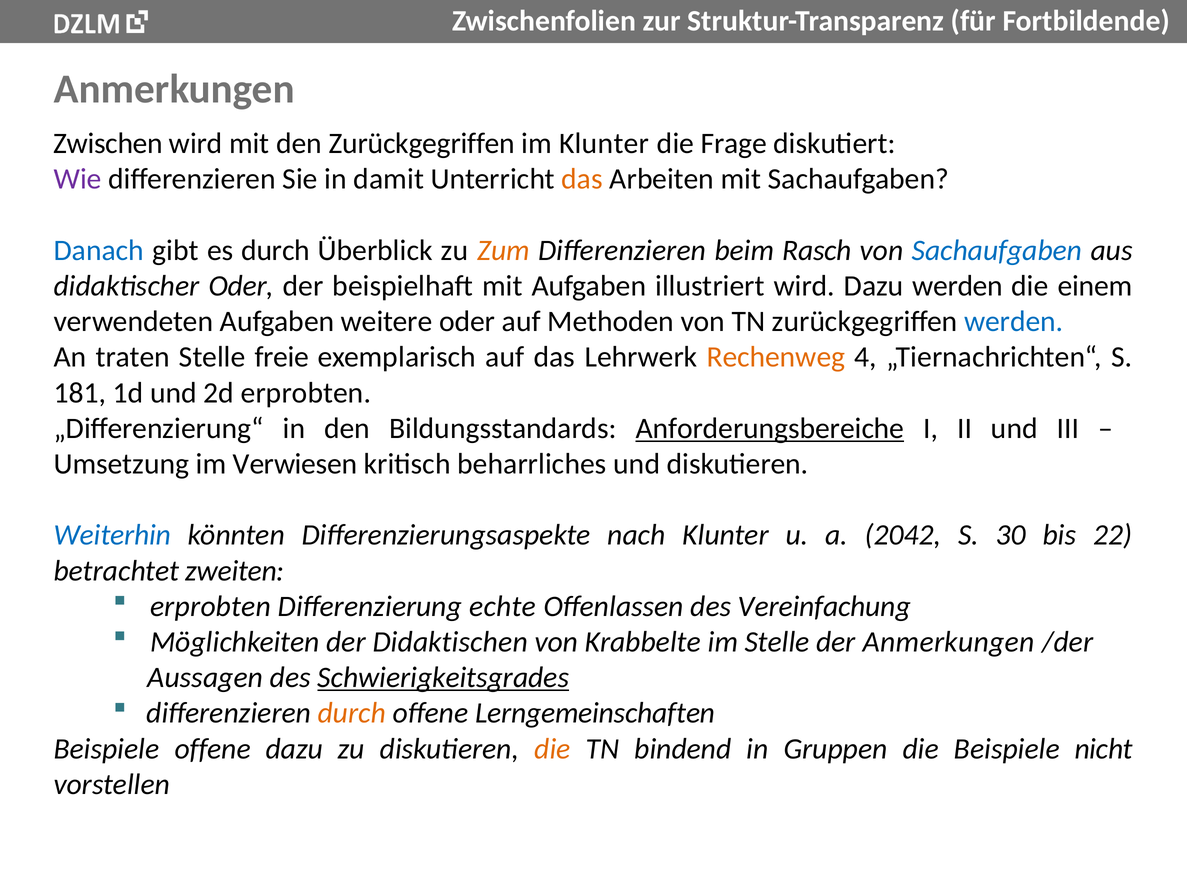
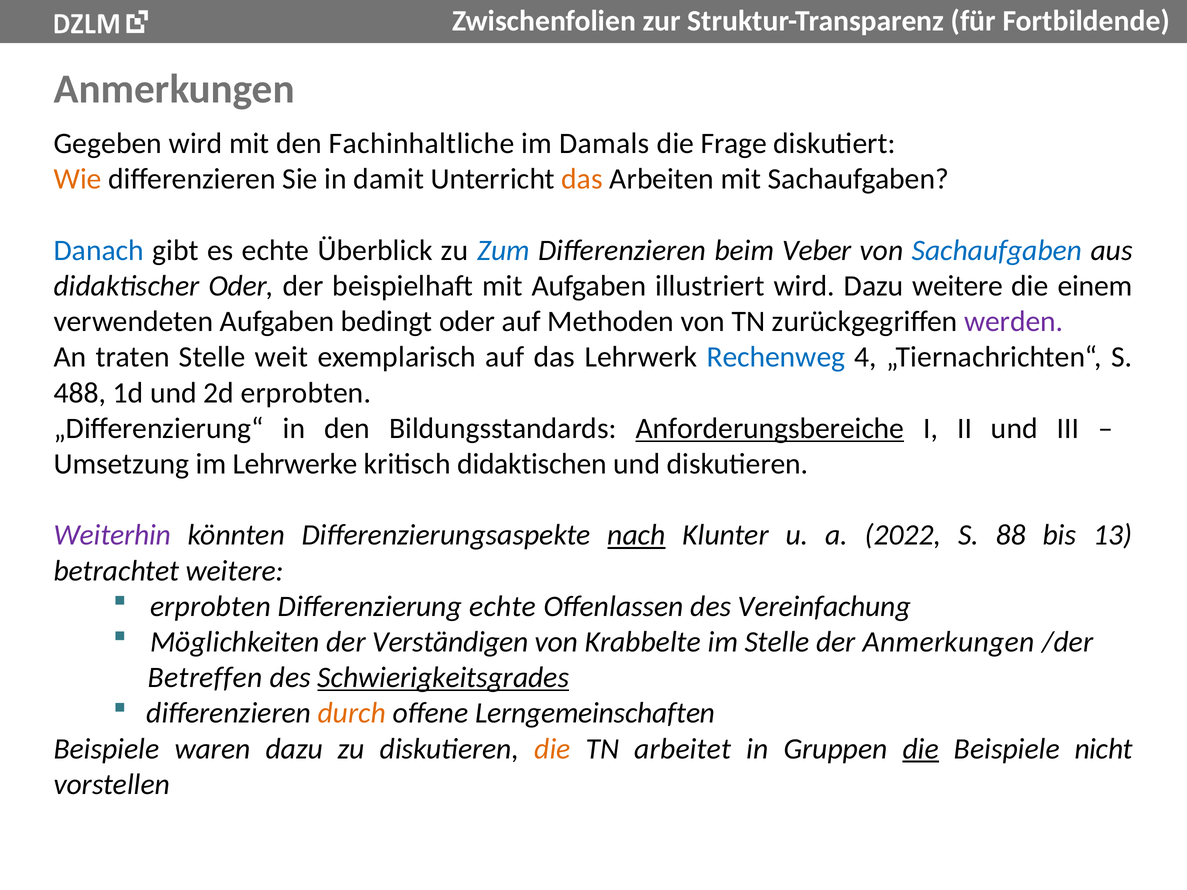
Zwischen: Zwischen -> Gegeben
den Zurückgegriffen: Zurückgegriffen -> Fachinhaltliche
im Klunter: Klunter -> Damals
Wie colour: purple -> orange
es durch: durch -> echte
Zum colour: orange -> blue
Rasch: Rasch -> Veber
Dazu werden: werden -> weitere
weitere: weitere -> bedingt
werden at (1014, 322) colour: blue -> purple
freie: freie -> weit
Rechenweg colour: orange -> blue
181: 181 -> 488
Verwiesen: Verwiesen -> Lehrwerke
beharrliches: beharrliches -> didaktischen
Weiterhin colour: blue -> purple
nach underline: none -> present
2042: 2042 -> 2022
30: 30 -> 88
22: 22 -> 13
betrachtet zweiten: zweiten -> weitere
Didaktischen: Didaktischen -> Verständigen
Aussagen: Aussagen -> Betreffen
Beispiele offene: offene -> waren
bindend: bindend -> arbeitet
die at (921, 749) underline: none -> present
